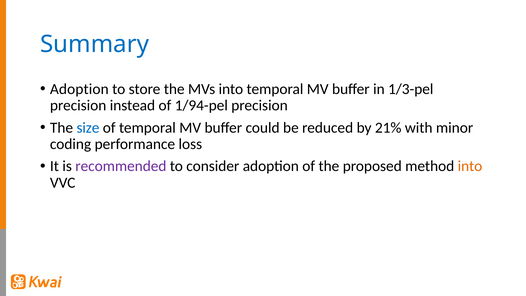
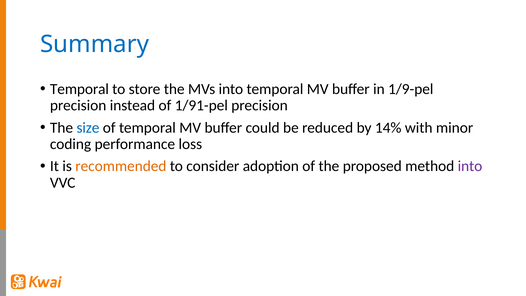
Adoption at (79, 89): Adoption -> Temporal
1/3-pel: 1/3-pel -> 1/9-pel
1/94-pel: 1/94-pel -> 1/91-pel
21%: 21% -> 14%
recommended colour: purple -> orange
into at (470, 166) colour: orange -> purple
